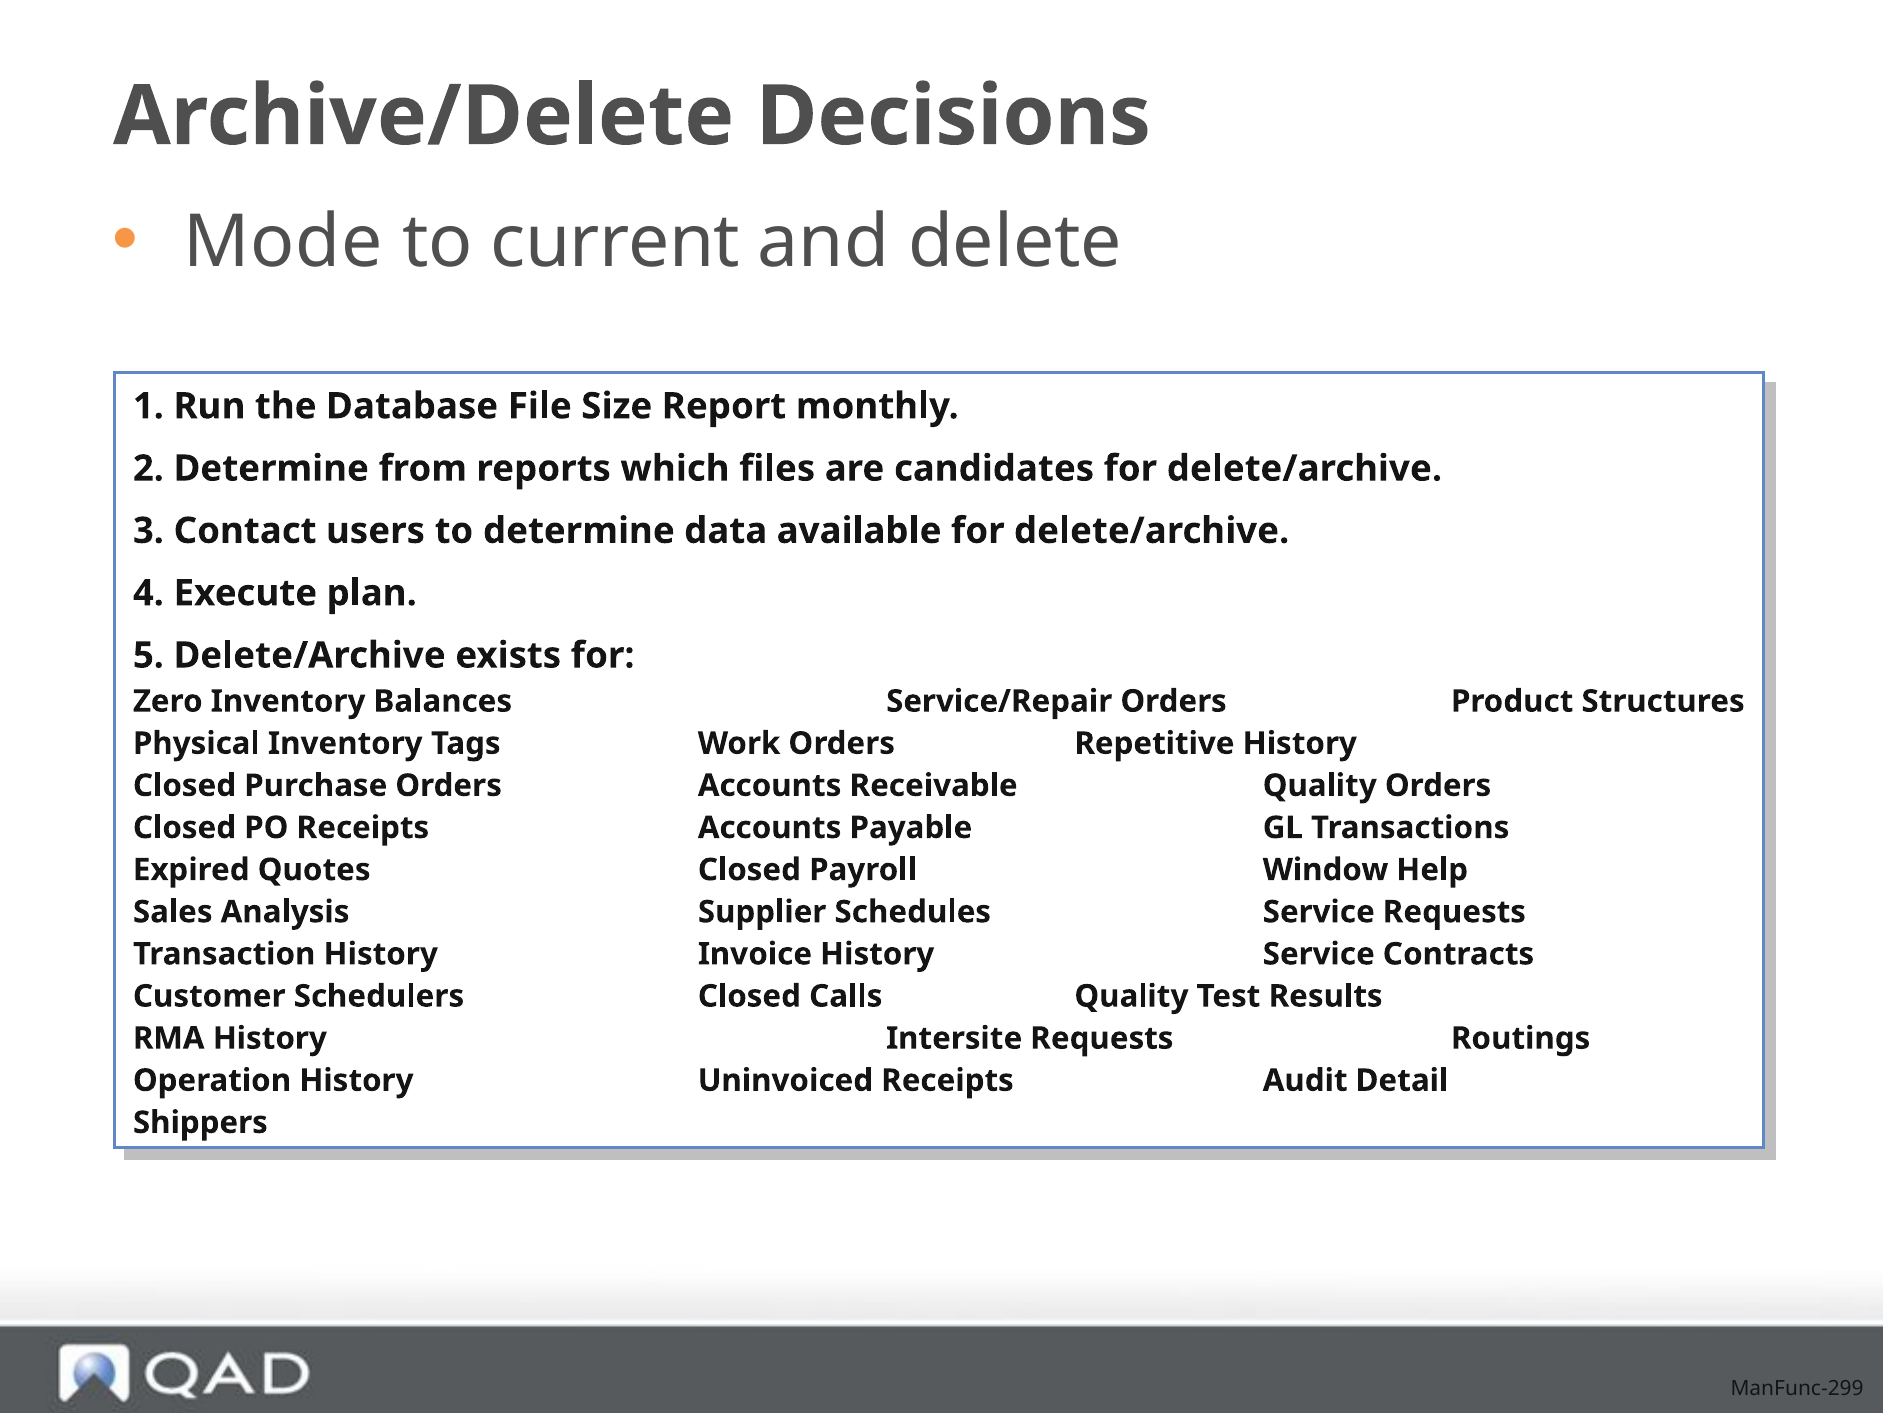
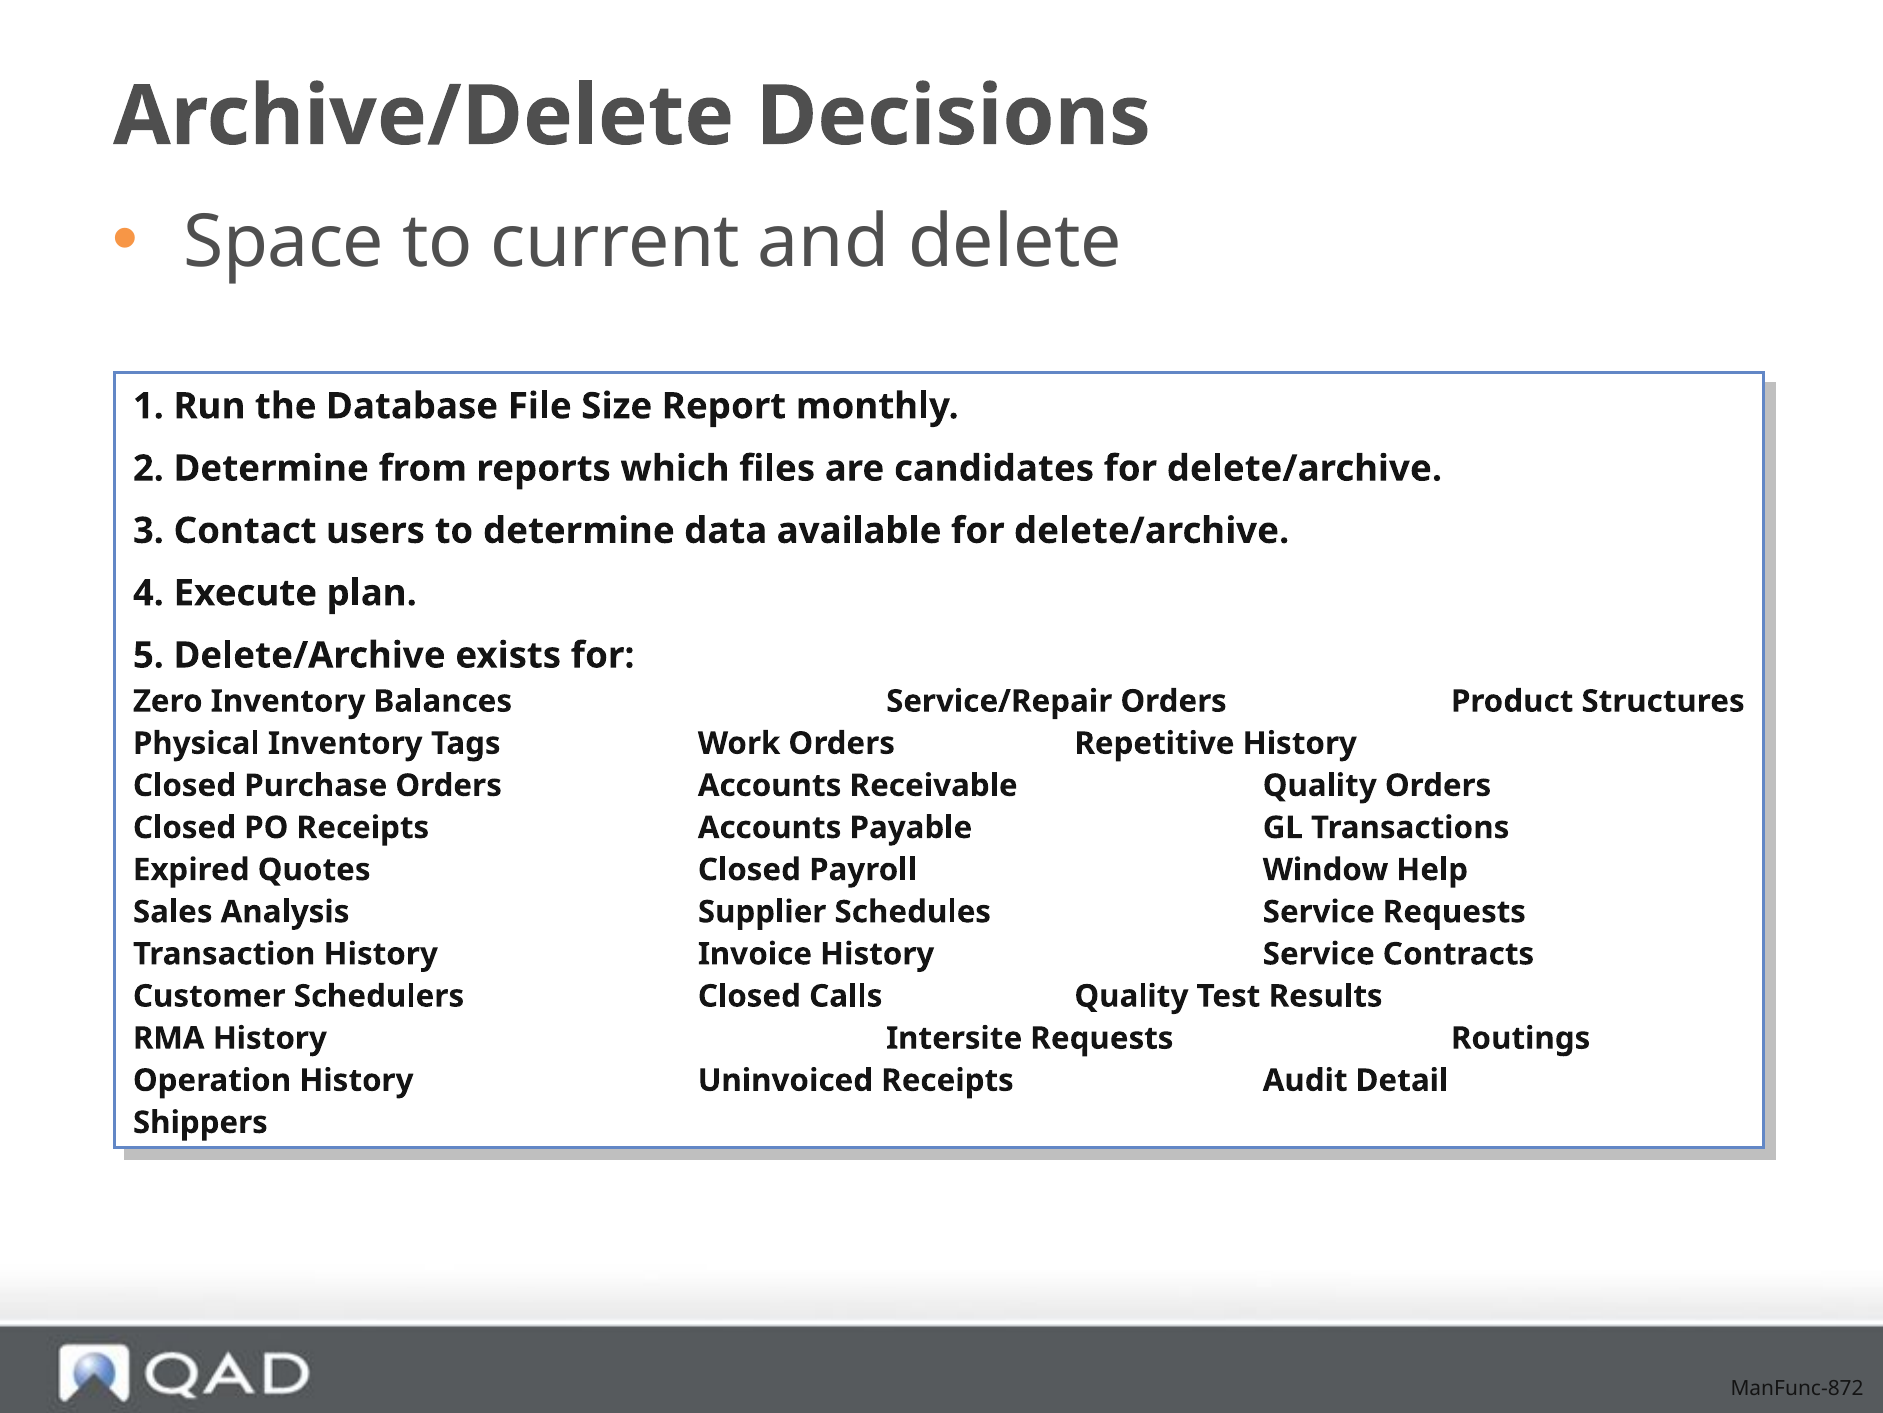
Mode: Mode -> Space
ManFunc-299: ManFunc-299 -> ManFunc-872
